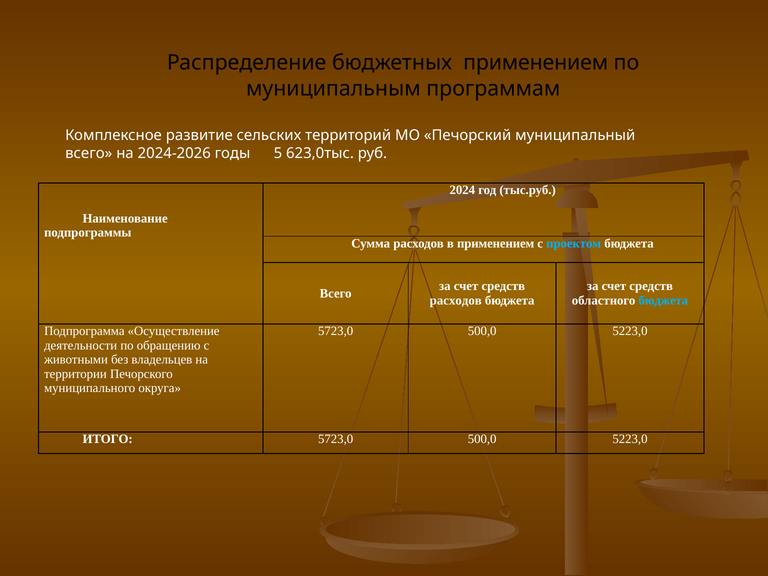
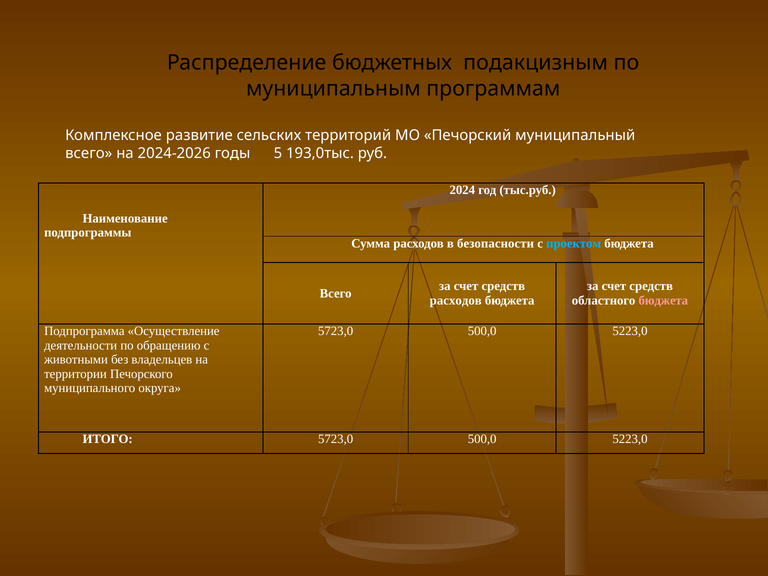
бюджетных применением: применением -> подакцизным
623,0тыс: 623,0тыс -> 193,0тыс
в применением: применением -> безопасности
бюджета at (663, 300) colour: light blue -> pink
